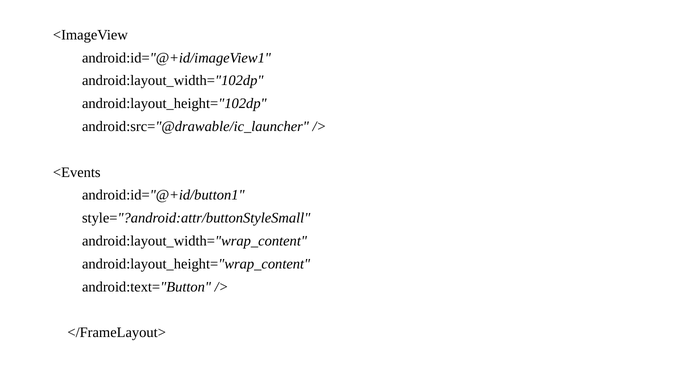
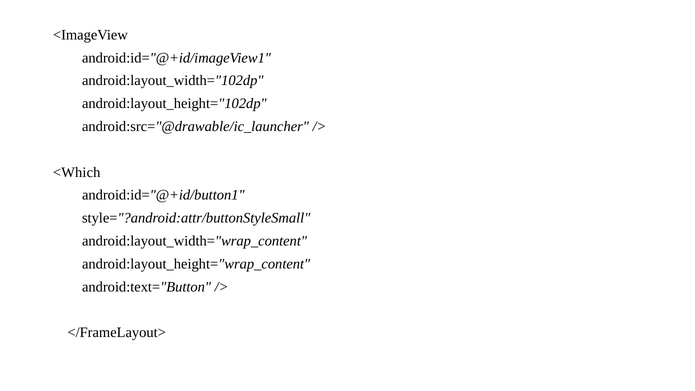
<Events: <Events -> <Which
